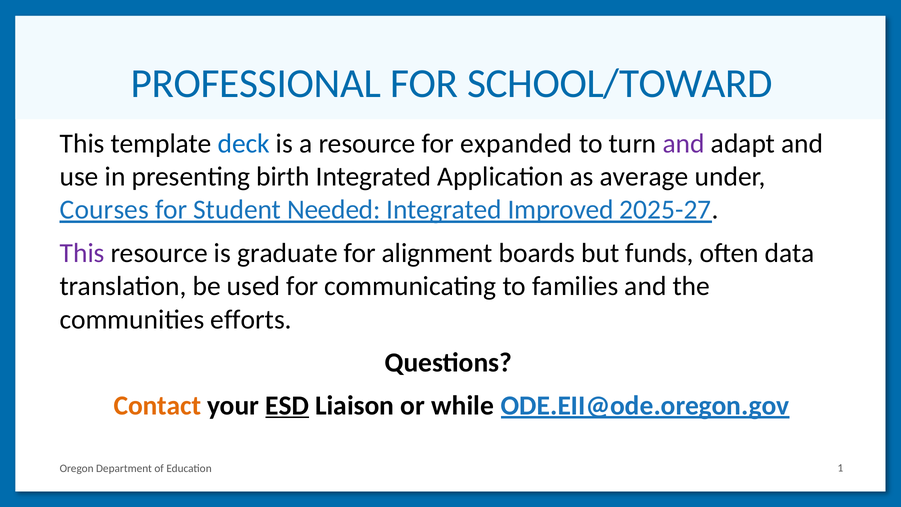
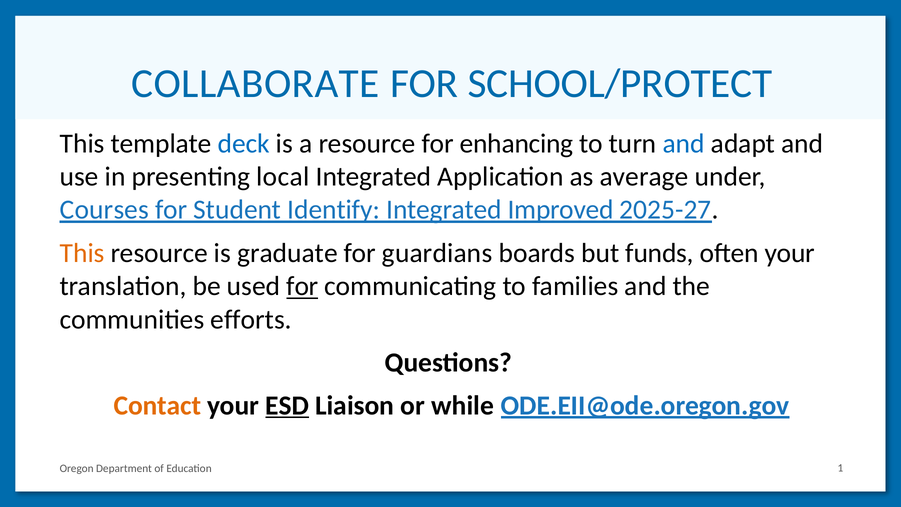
PROFESSIONAL: PROFESSIONAL -> COLLABORATE
SCHOOL/TOWARD: SCHOOL/TOWARD -> SCHOOL/PROTECT
expanded: expanded -> enhancing
and at (684, 144) colour: purple -> blue
birth: birth -> local
Needed: Needed -> Identify
This at (82, 253) colour: purple -> orange
alignment: alignment -> guardians
often data: data -> your
for at (302, 286) underline: none -> present
